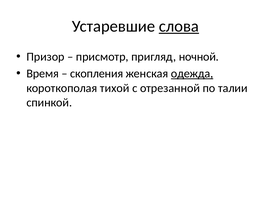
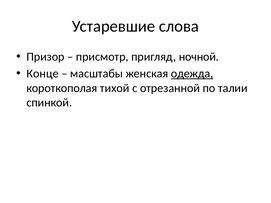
слова underline: present -> none
Время: Время -> Конце
скопления: скопления -> масштабы
